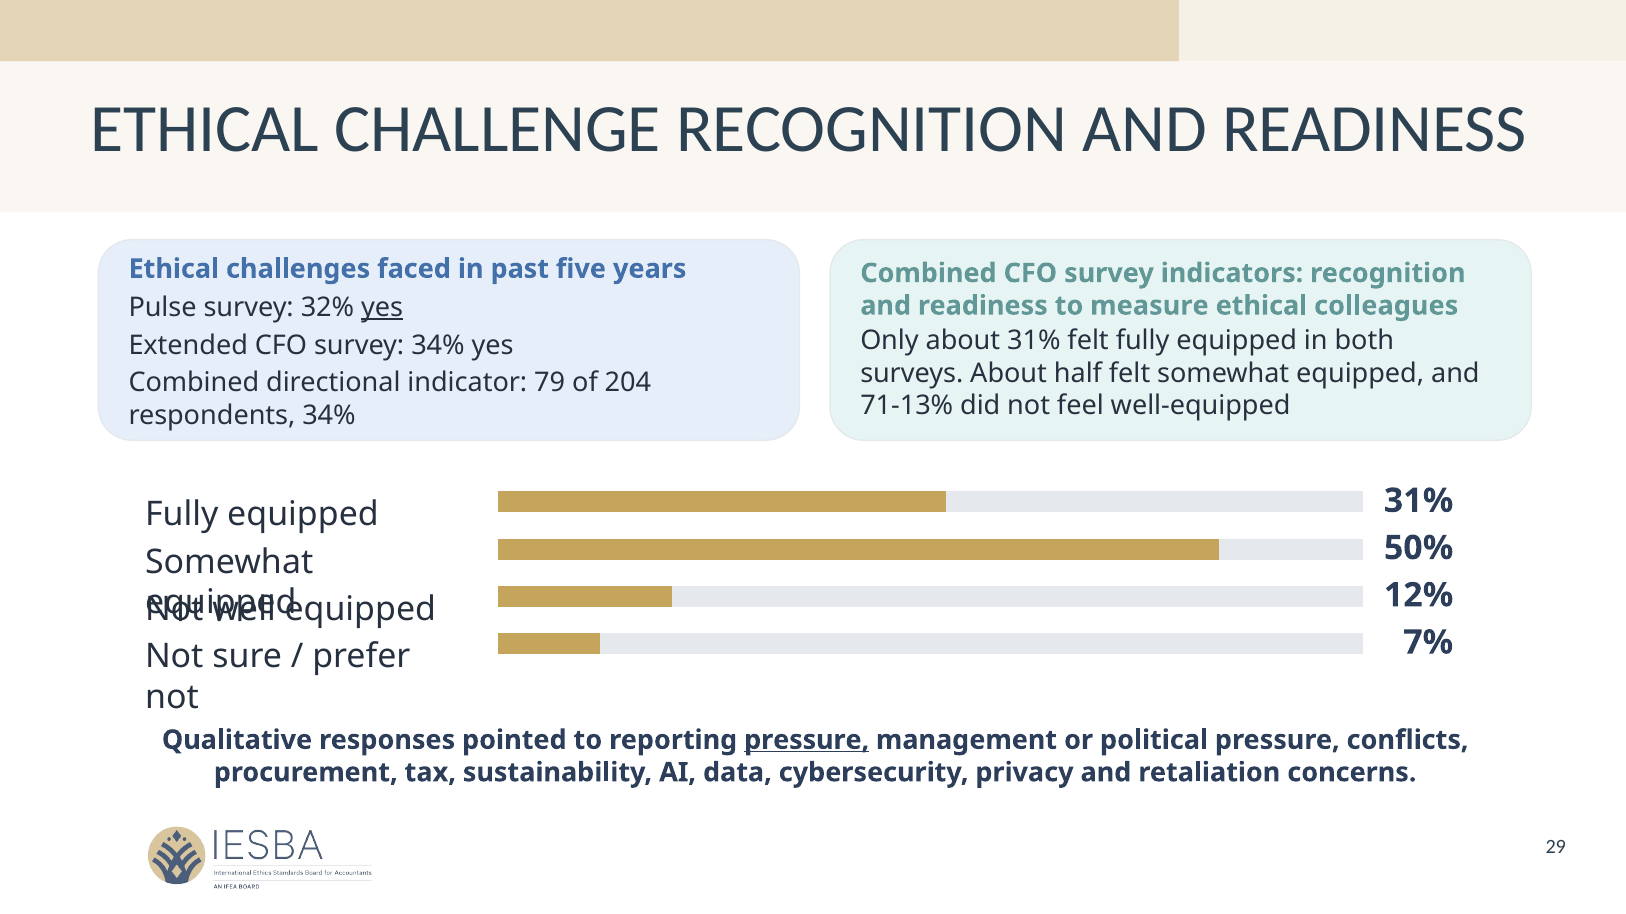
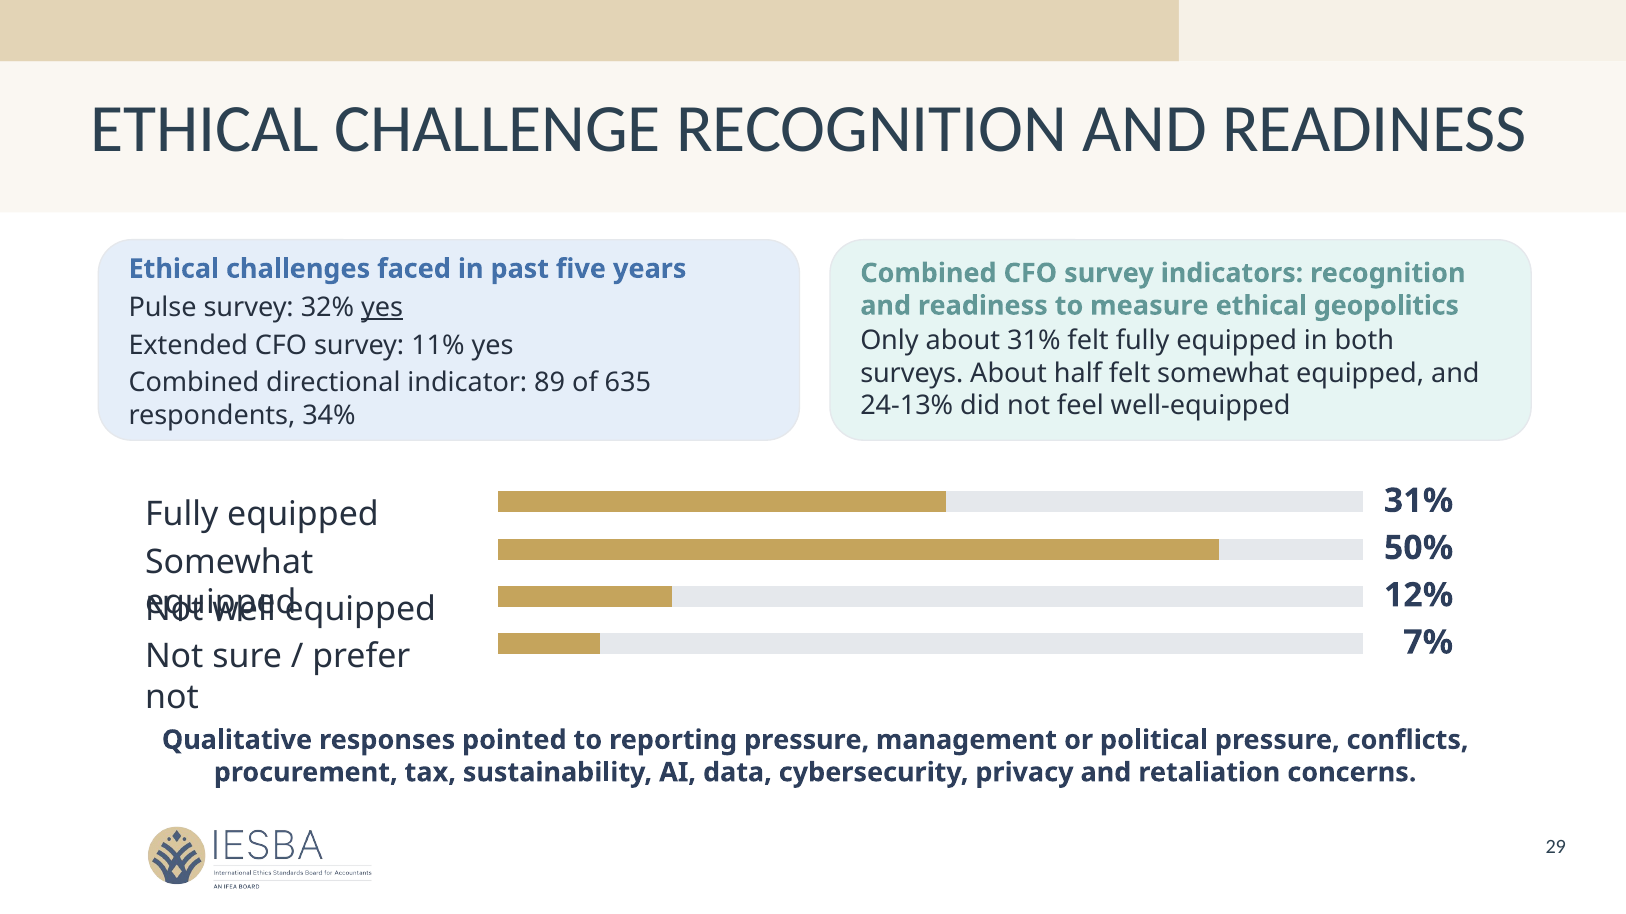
colleagues: colleagues -> geopolitics
survey 34%: 34% -> 11%
79: 79 -> 89
204: 204 -> 635
71-13%: 71-13% -> 24-13%
pressure at (807, 740) underline: present -> none
